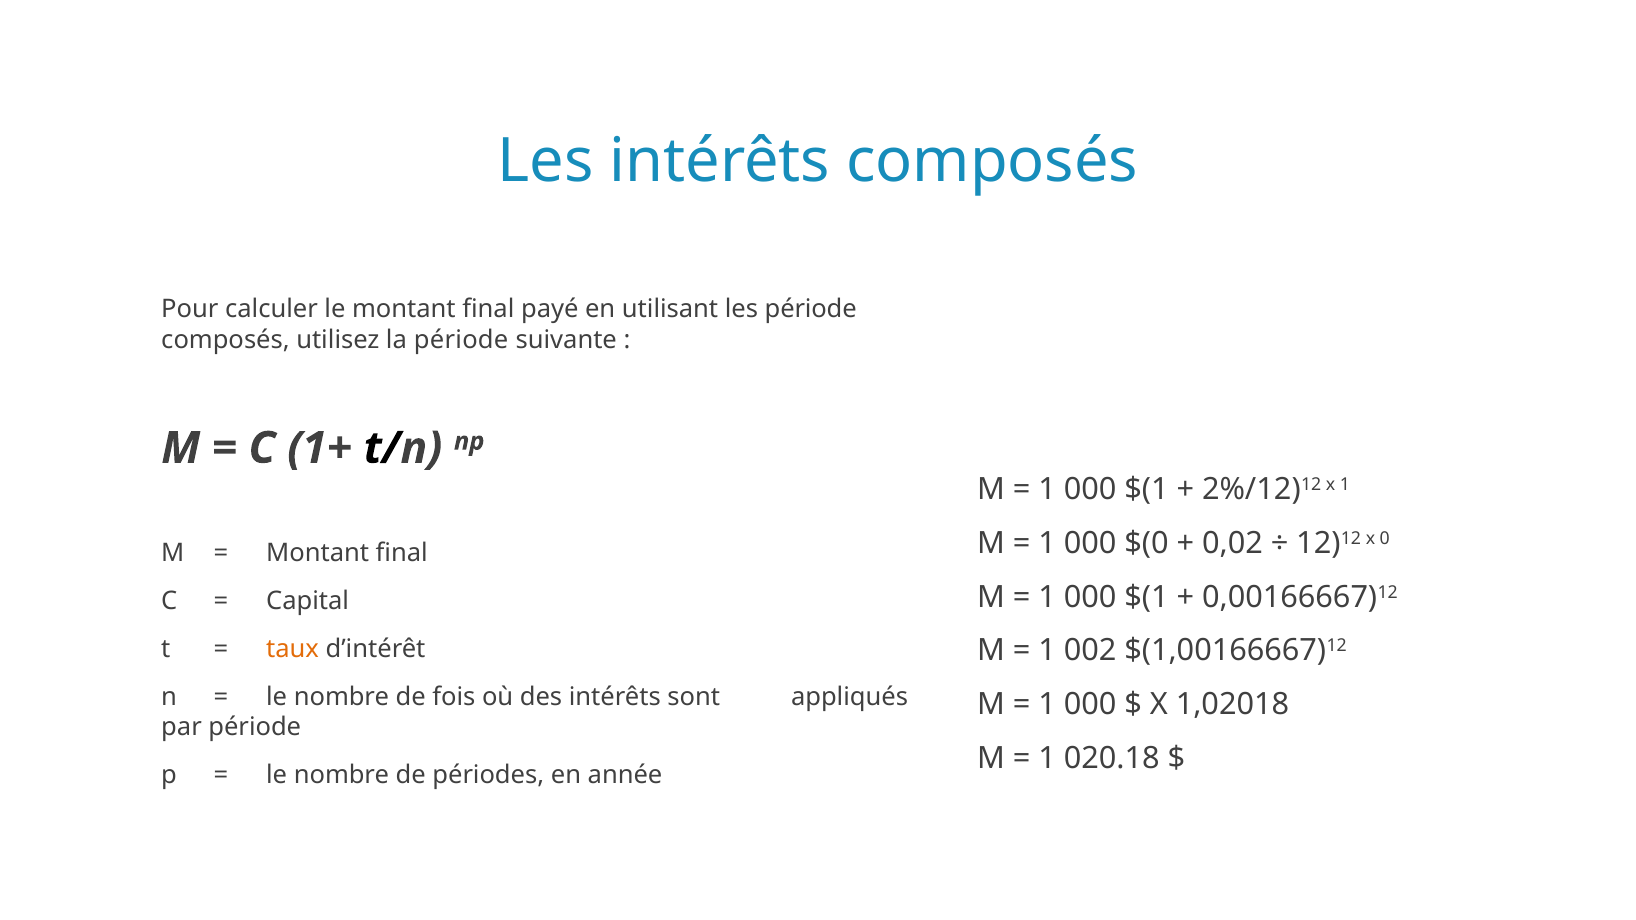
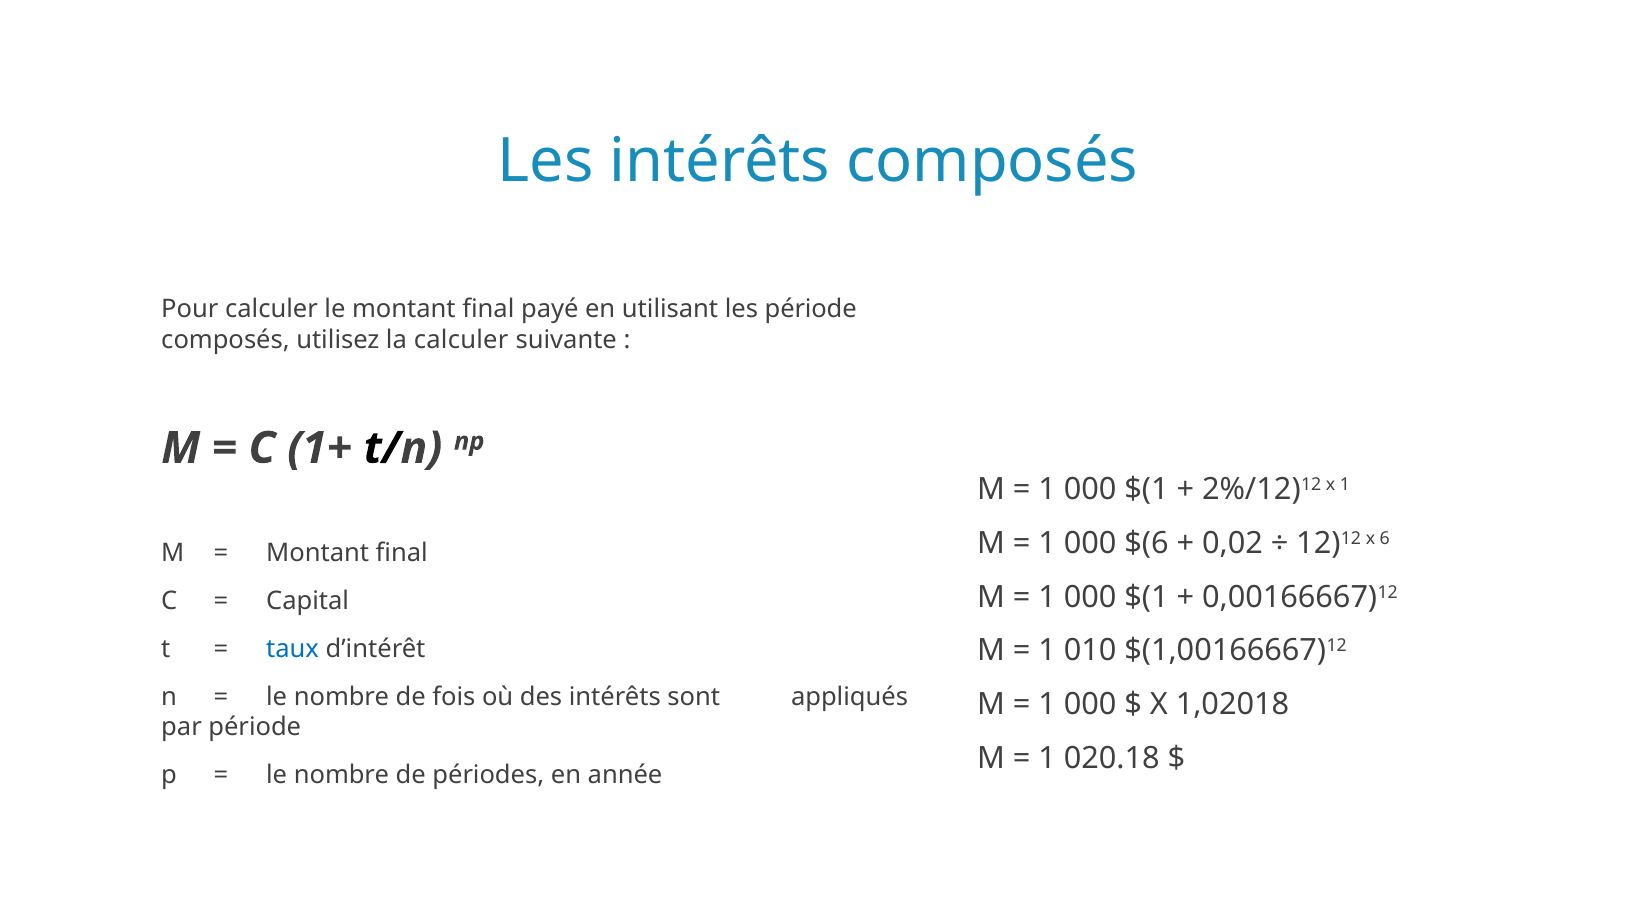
la période: période -> calculer
$(0: $(0 -> $(6
0: 0 -> 6
taux colour: orange -> blue
002: 002 -> 010
